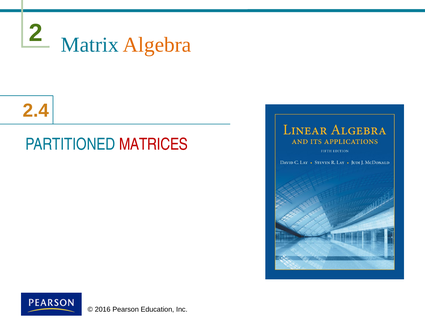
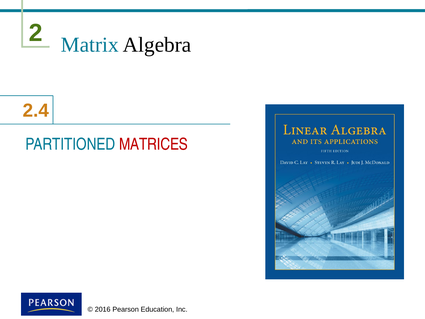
Algebra colour: orange -> black
